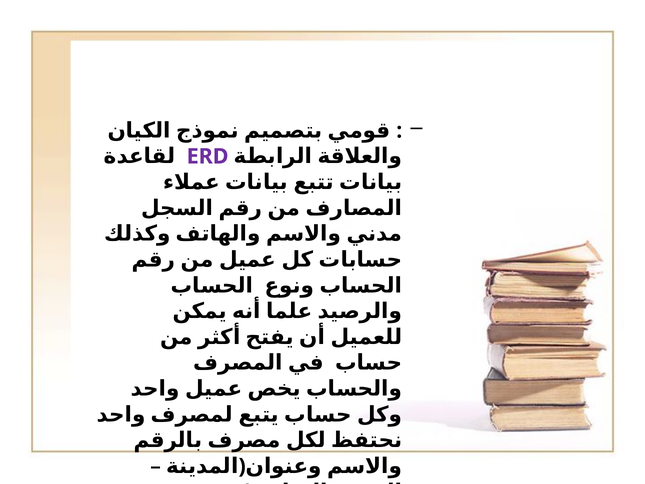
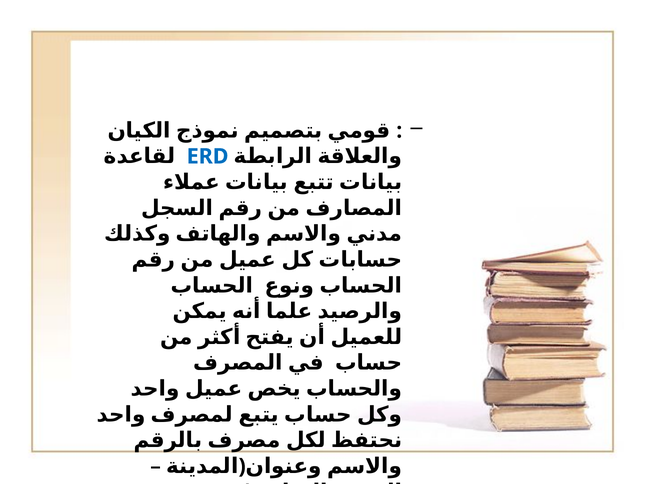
ERD colour: purple -> blue
